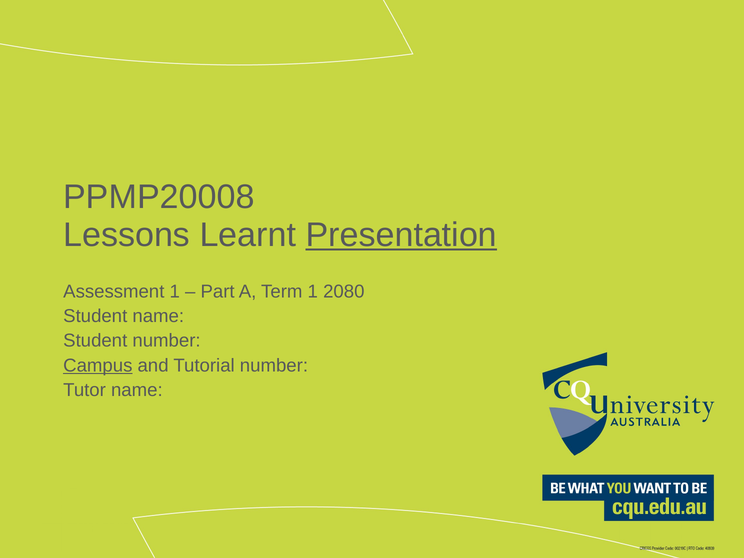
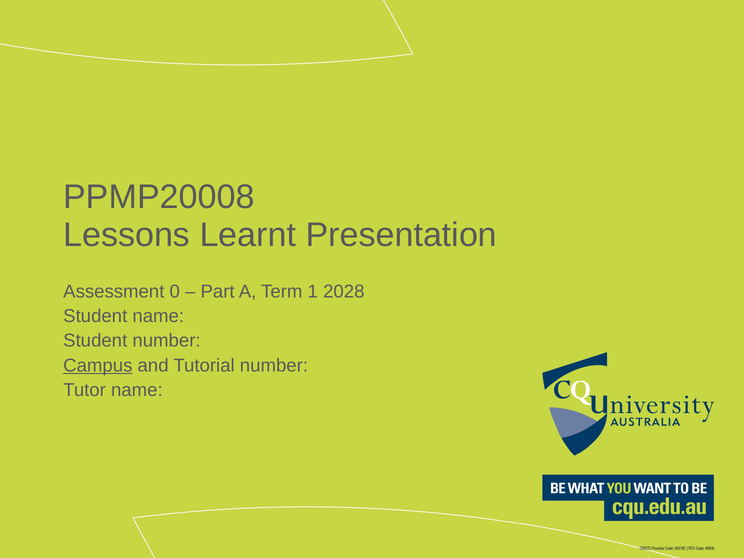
Presentation underline: present -> none
Assessment 1: 1 -> 0
2080: 2080 -> 2028
